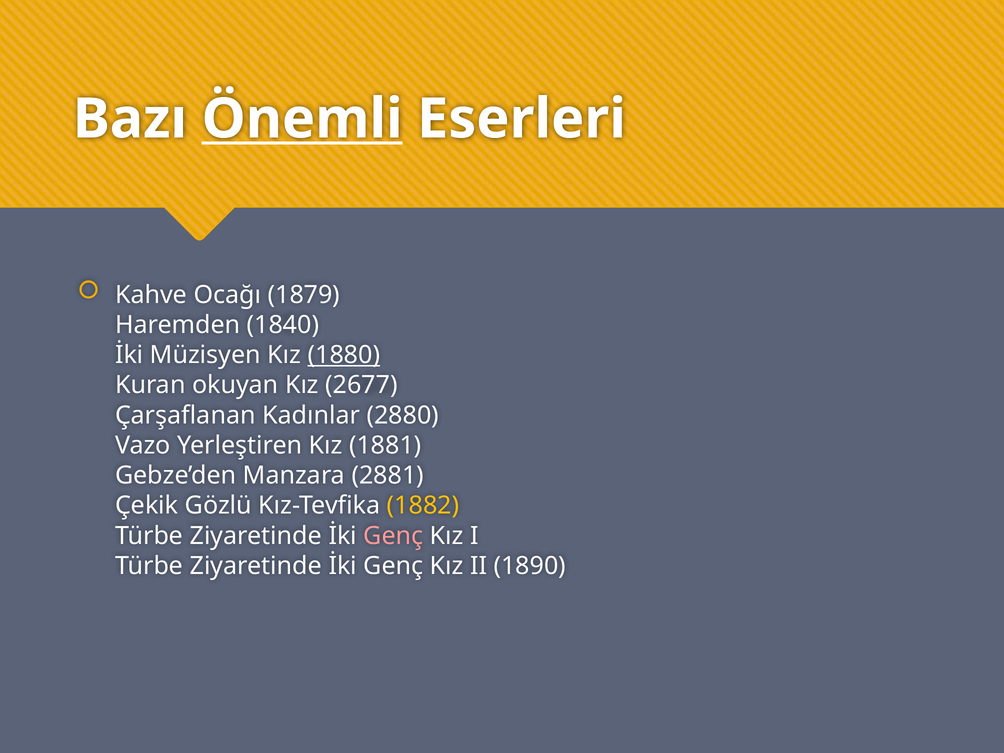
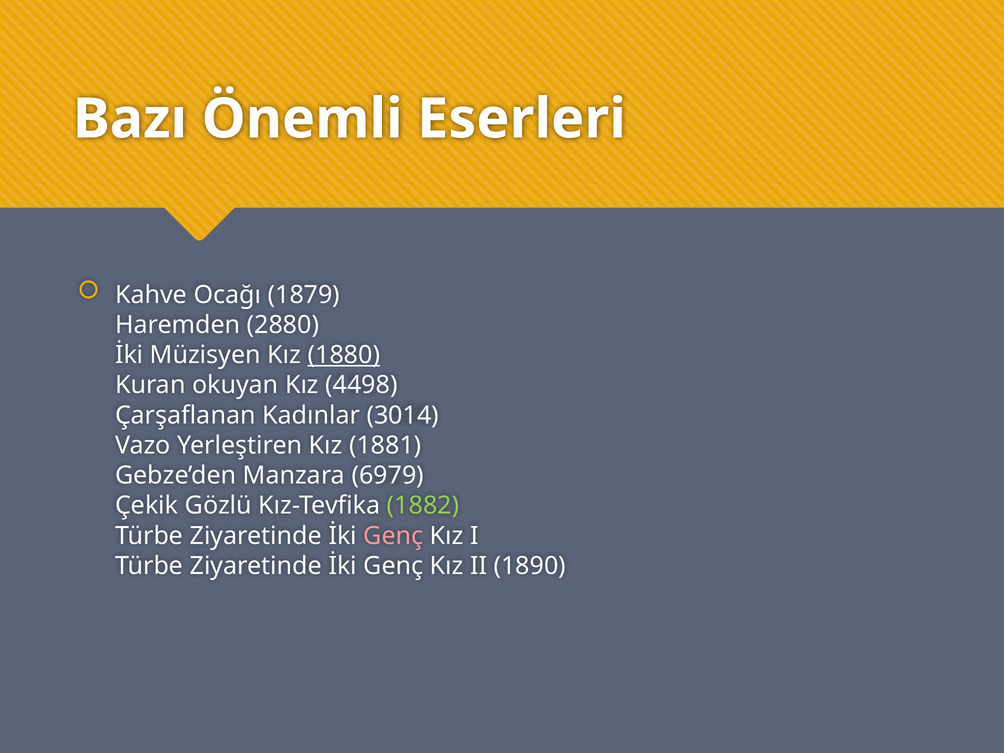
Önemli underline: present -> none
1840: 1840 -> 2880
2677: 2677 -> 4498
2880: 2880 -> 3014
2881: 2881 -> 6979
1882 colour: yellow -> light green
